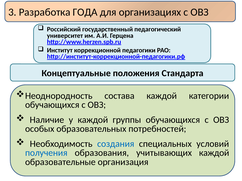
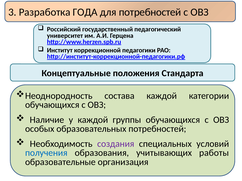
для организациях: организациях -> потребностей
создания colour: blue -> purple
учитывающих каждой: каждой -> работы
